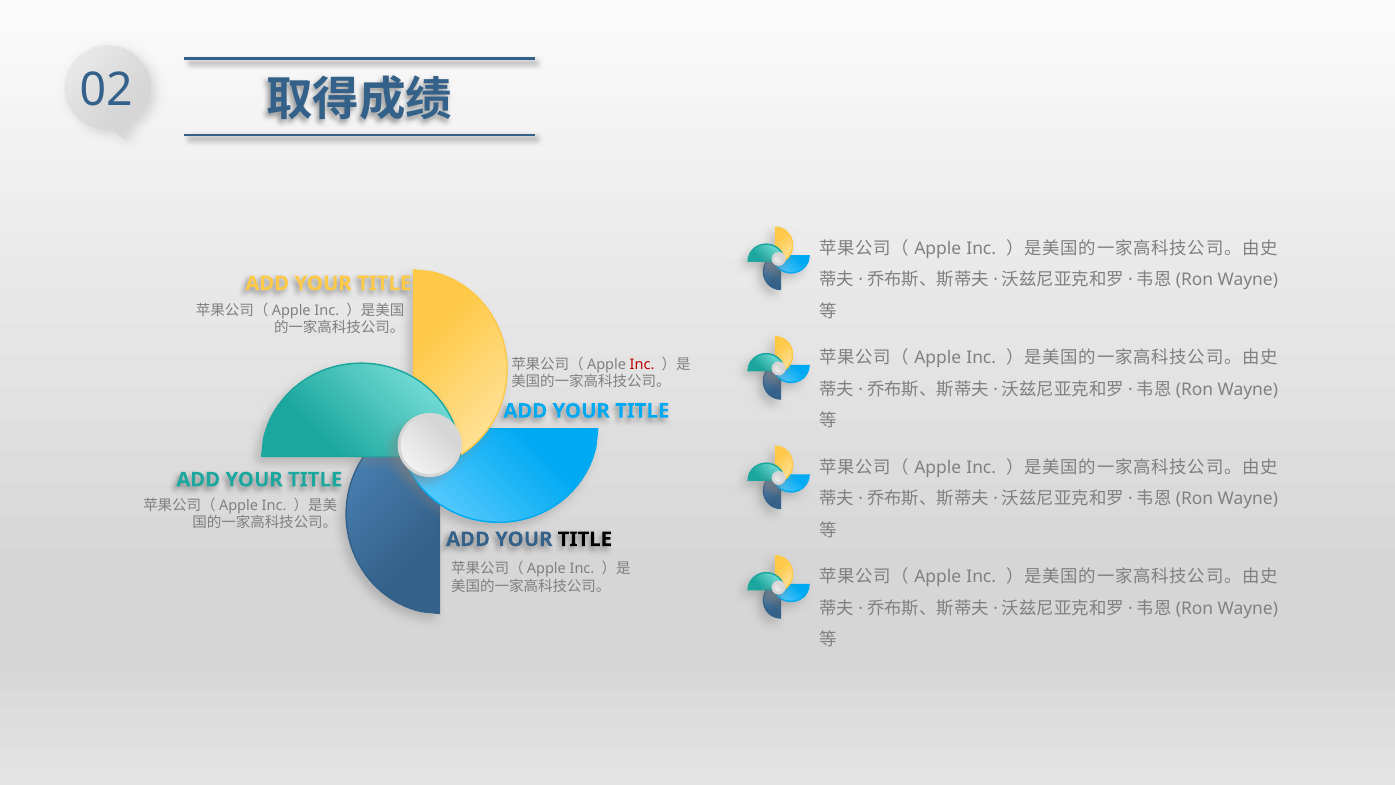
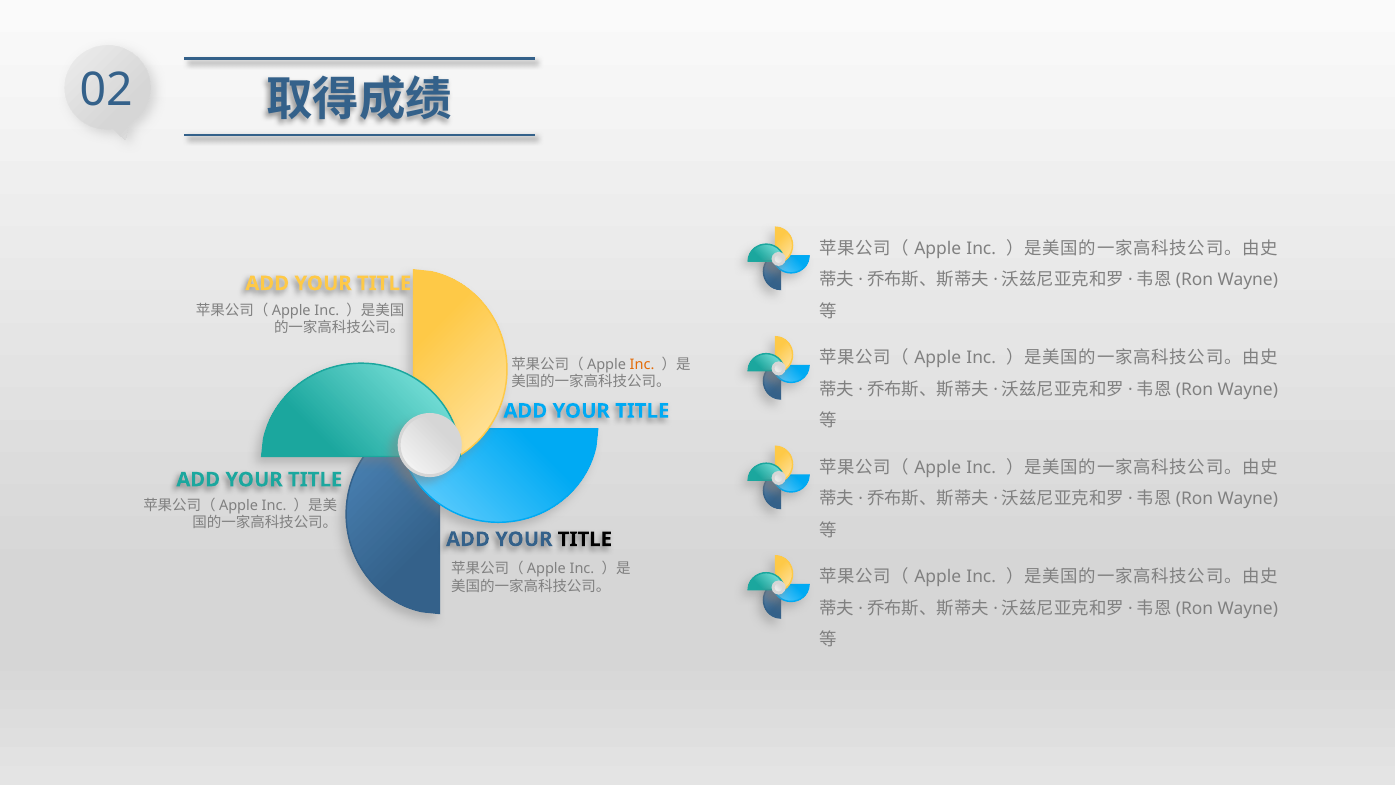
Inc at (642, 364) colour: red -> orange
